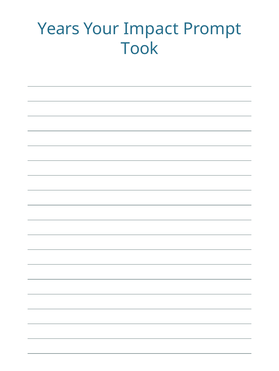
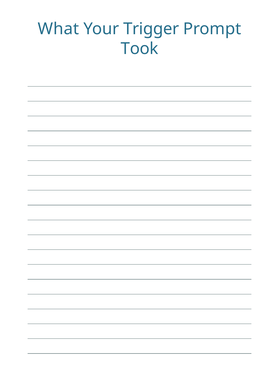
Years: Years -> What
Impact: Impact -> Trigger
